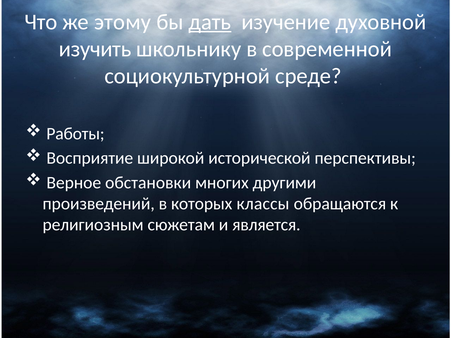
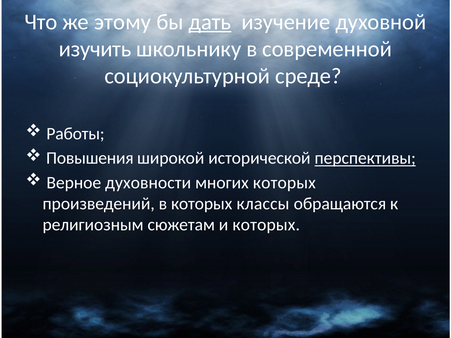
Восприятие: Восприятие -> Повышения
перспективы underline: none -> present
обстановки: обстановки -> духовности
многих другими: другими -> которых
и является: является -> которых
